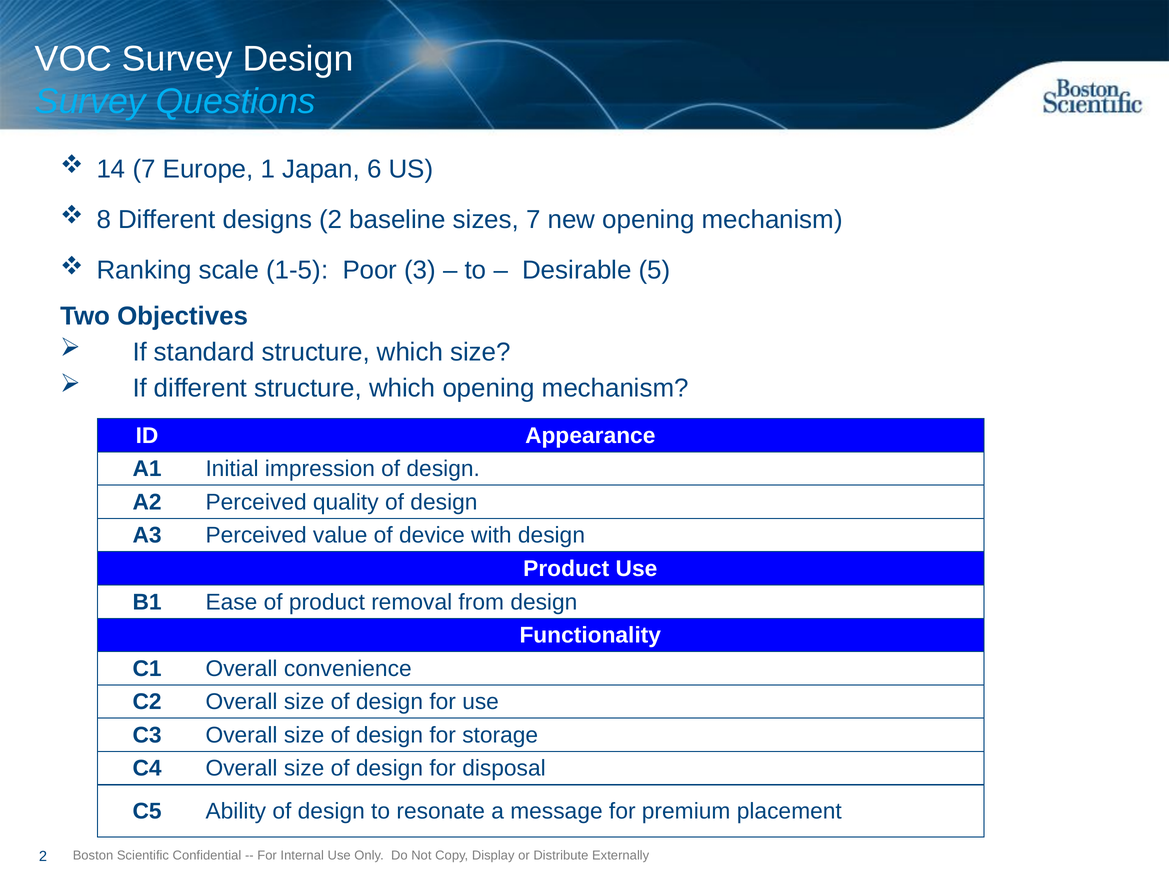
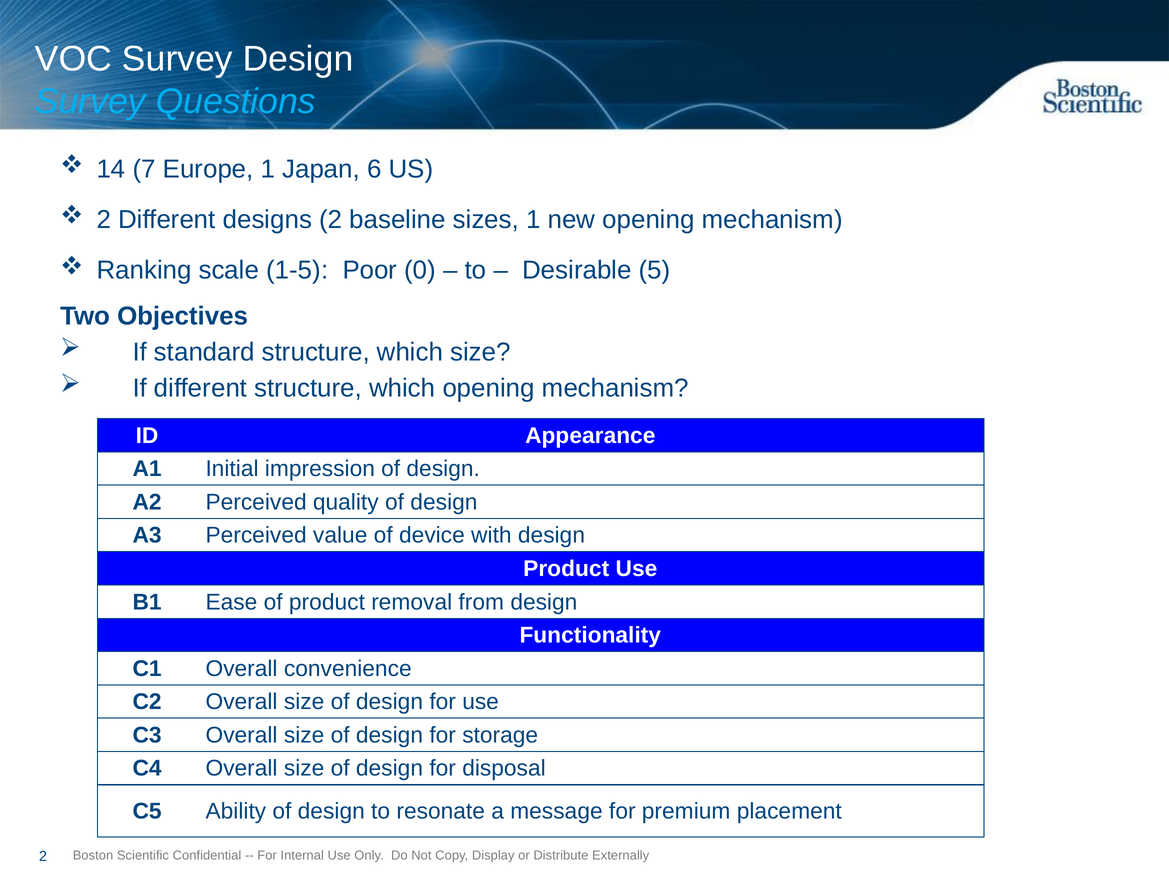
8 at (104, 220): 8 -> 2
sizes 7: 7 -> 1
3: 3 -> 0
